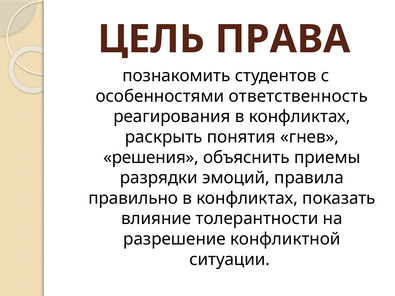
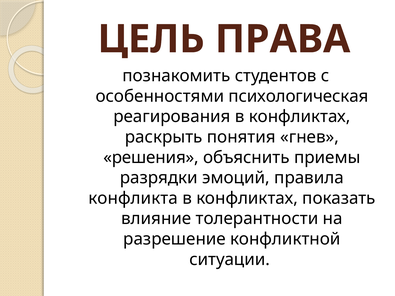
ответственность: ответственность -> психологическая
правильно: правильно -> конфликта
